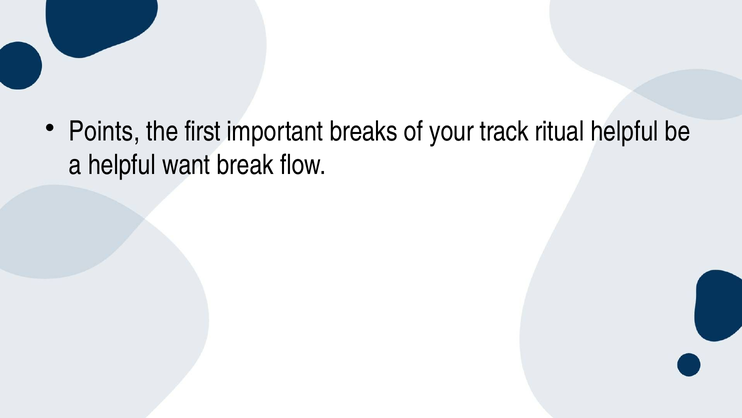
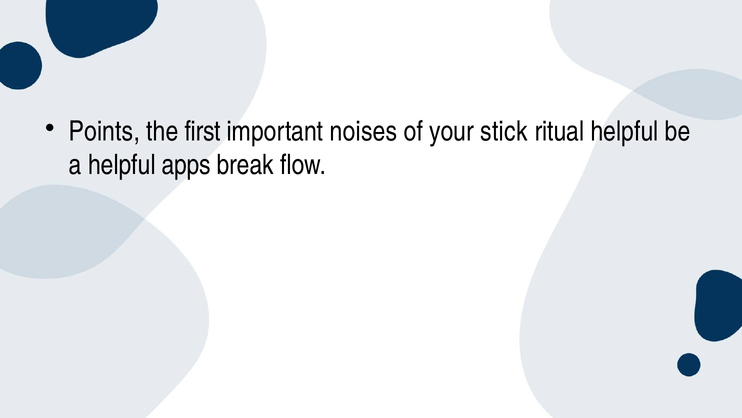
breaks: breaks -> noises
track: track -> stick
want: want -> apps
